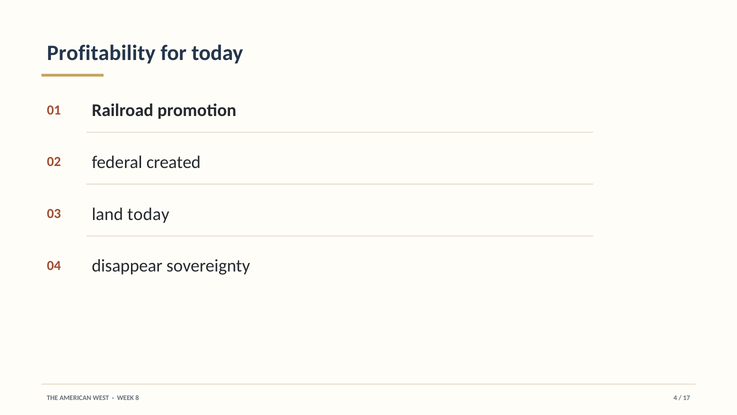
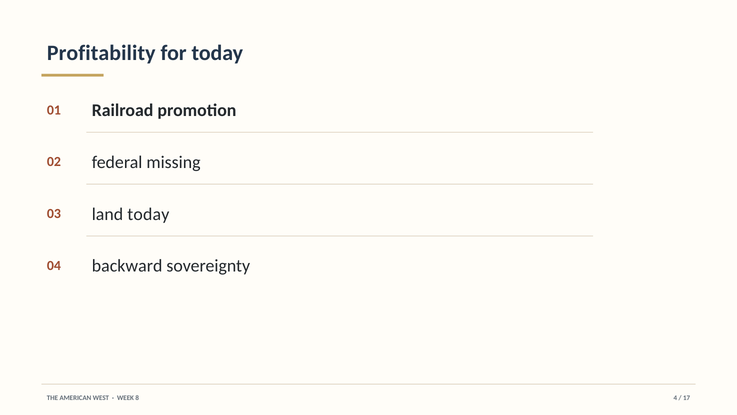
created: created -> missing
disappear: disappear -> backward
